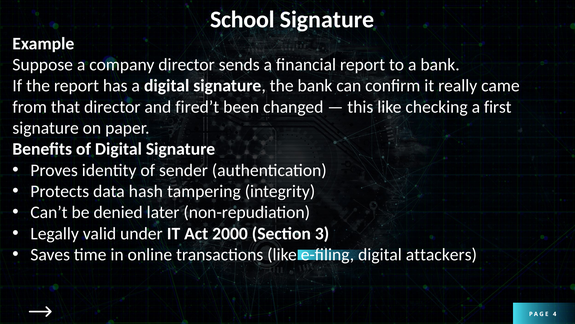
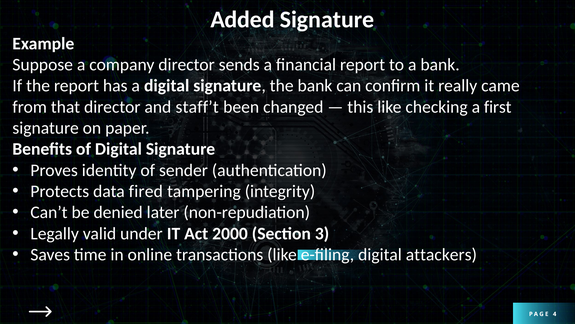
School: School -> Added
fired’t: fired’t -> staff’t
hash: hash -> fired
